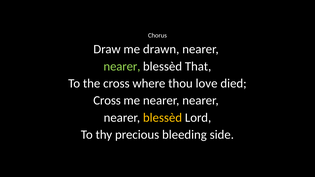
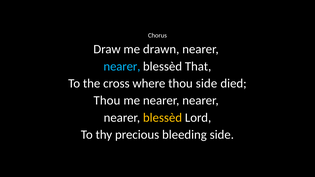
nearer at (122, 66) colour: light green -> light blue
thou love: love -> side
Cross at (107, 101): Cross -> Thou
